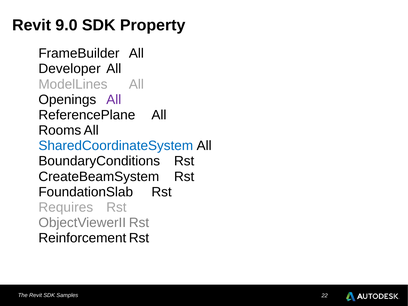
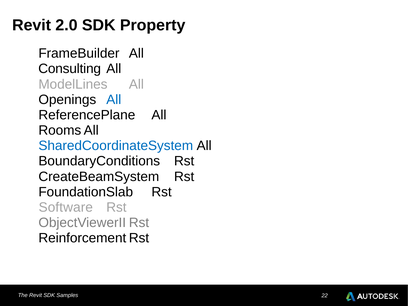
9.0: 9.0 -> 2.0
Developer: Developer -> Consulting
All at (114, 100) colour: purple -> blue
Requires: Requires -> Software
